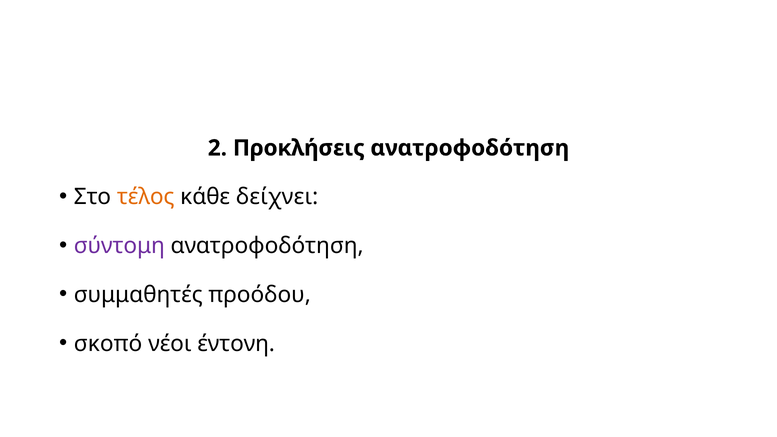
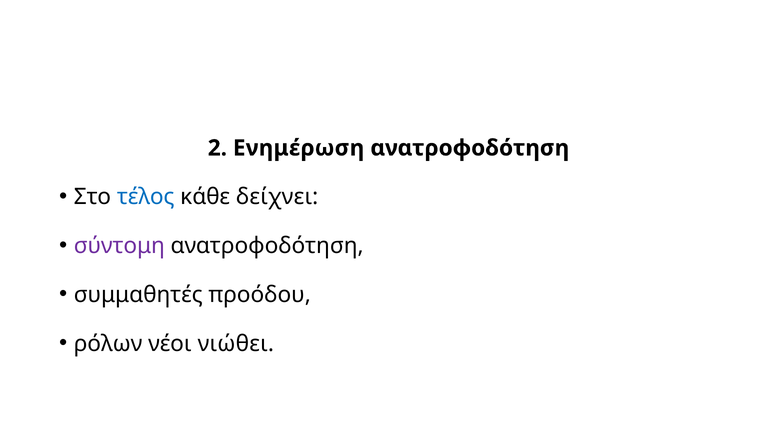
Προκλήσεις: Προκλήσεις -> Ενημέρωση
τέλος colour: orange -> blue
σκοπό: σκοπό -> ρόλων
έντονη: έντονη -> νιώθει
